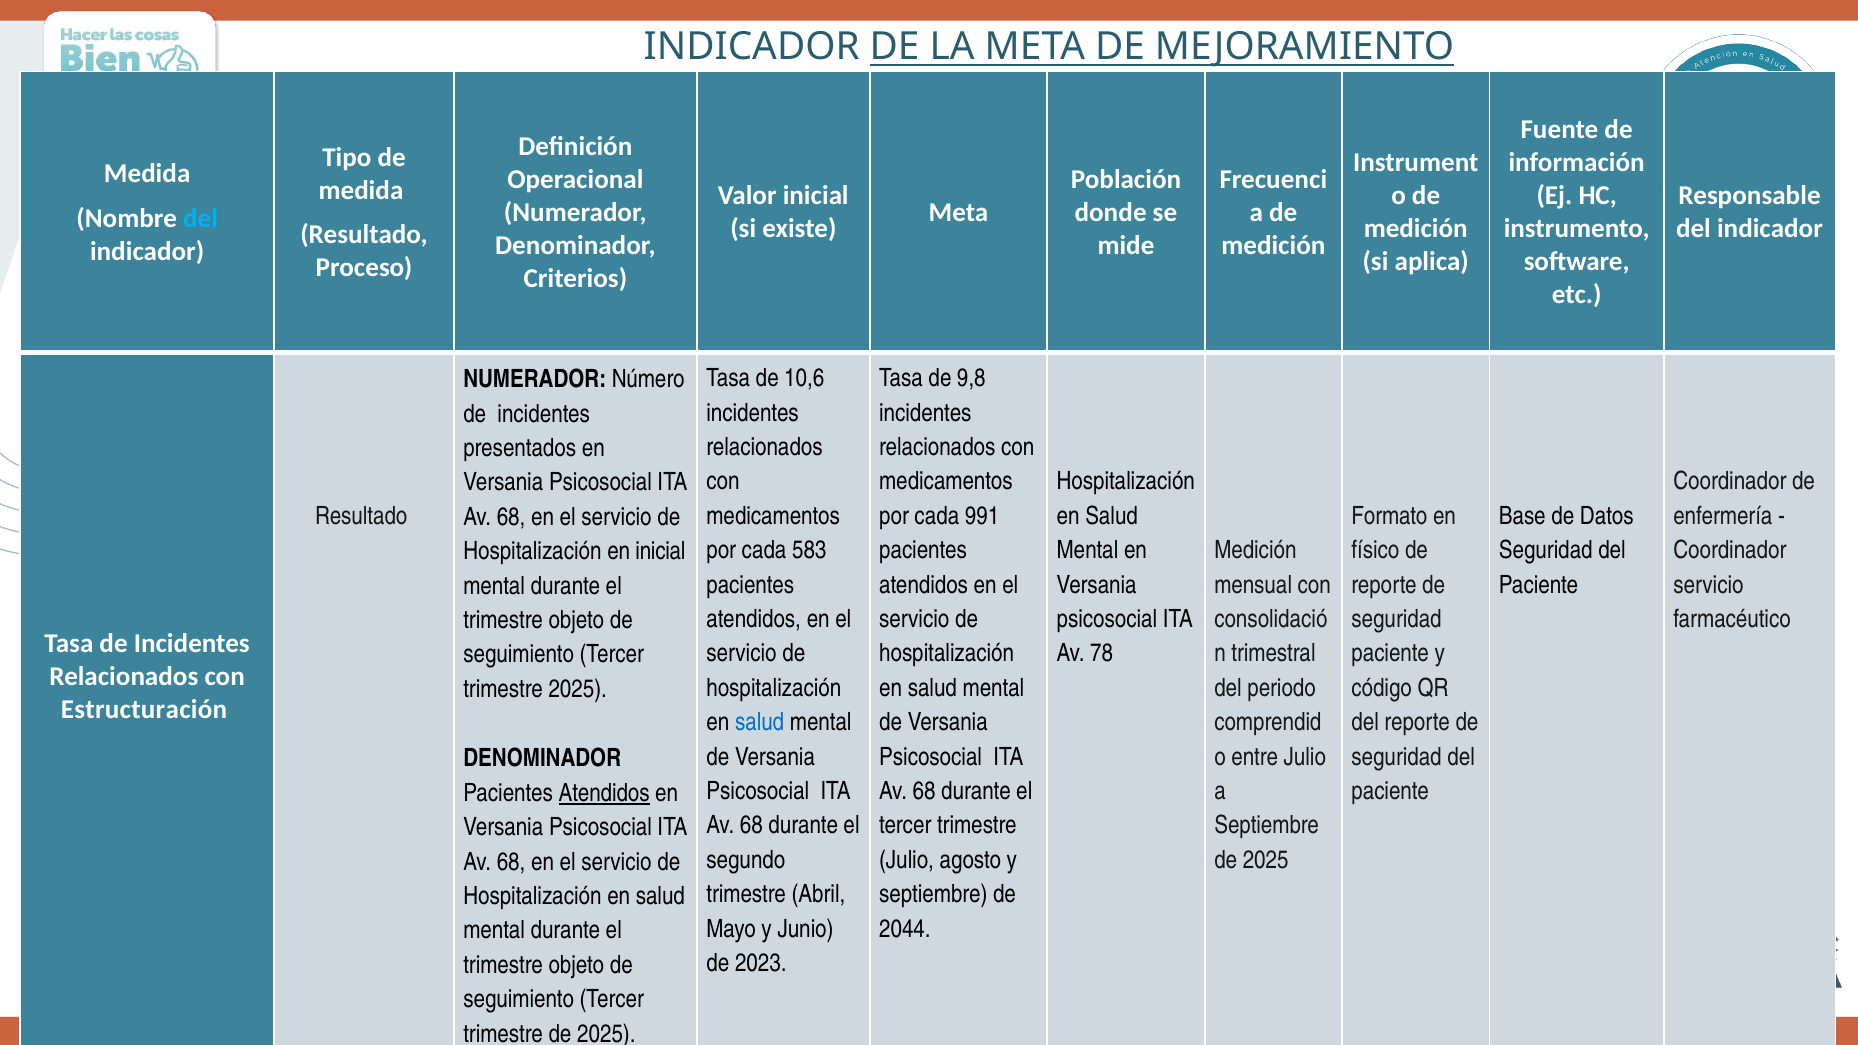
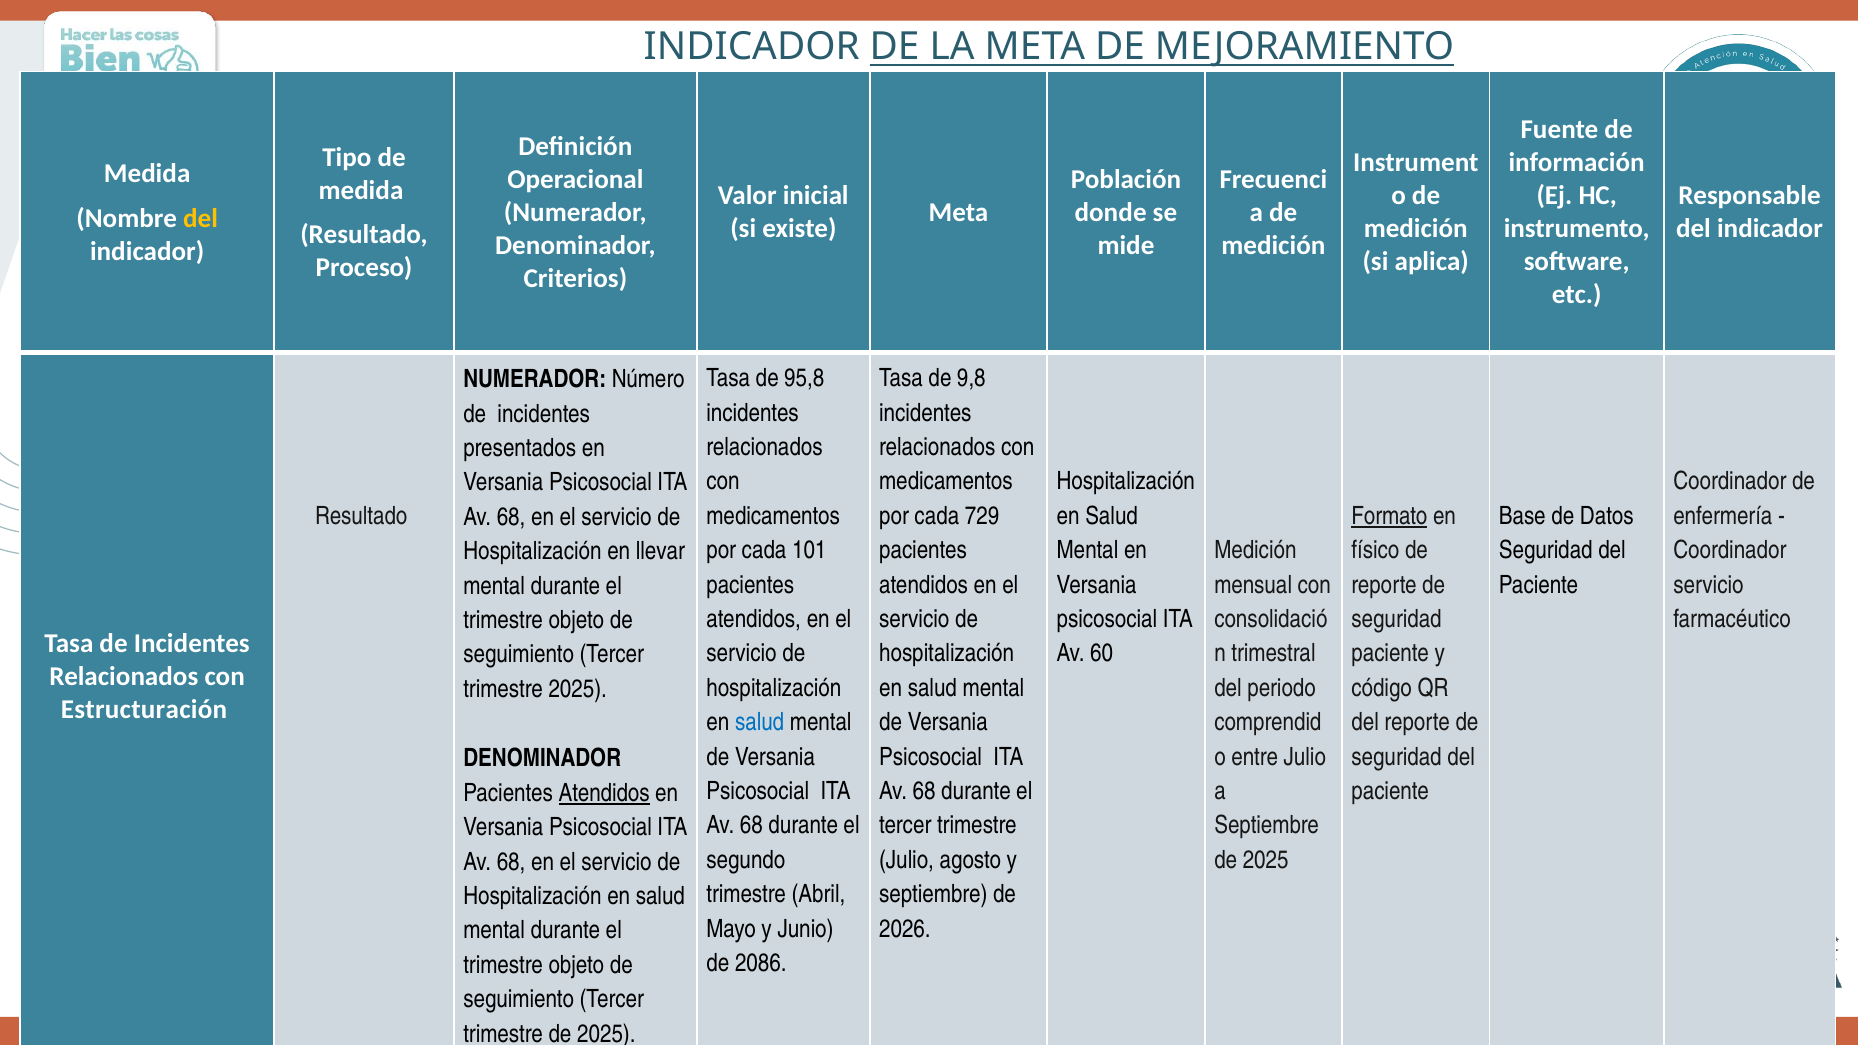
del at (201, 218) colour: light blue -> yellow
10,6: 10,6 -> 95,8
991: 991 -> 729
Formato underline: none -> present
583: 583 -> 101
en inicial: inicial -> llevar
78: 78 -> 60
2044: 2044 -> 2026
2023: 2023 -> 2086
